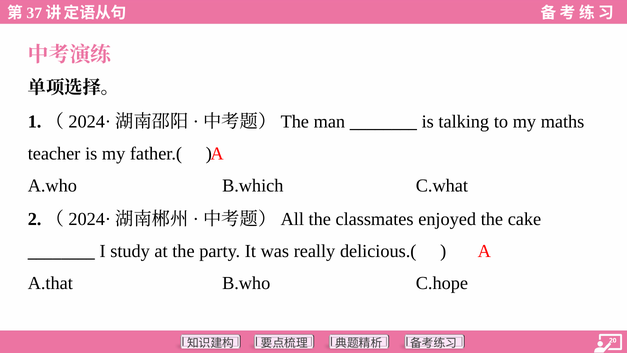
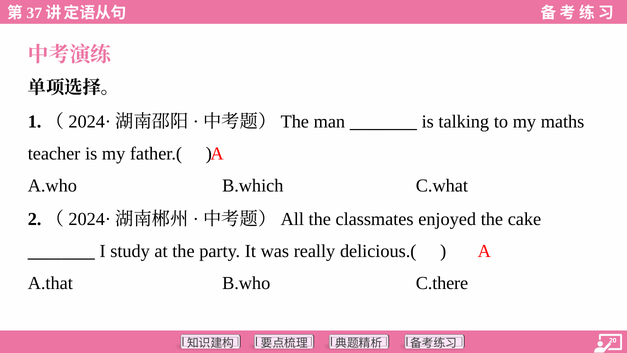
C.hope: C.hope -> C.there
